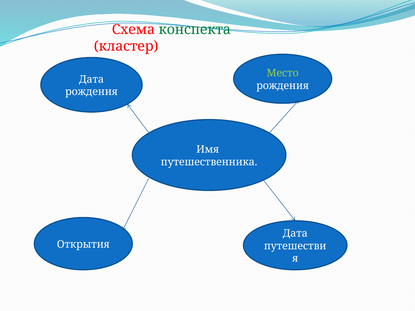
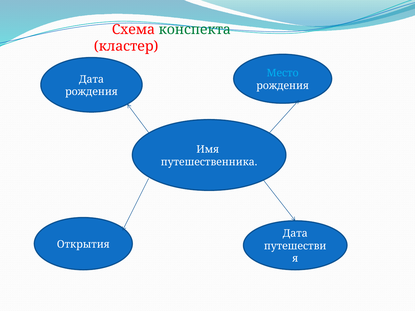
Место colour: light green -> light blue
